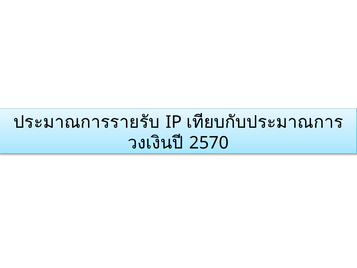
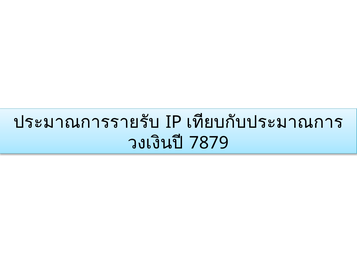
2570: 2570 -> 7879
